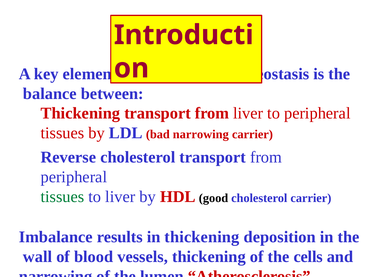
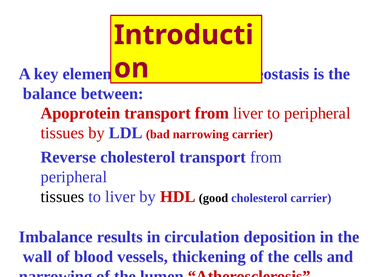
Thickening at (80, 113): Thickening -> Apoprotein
tissues at (62, 197) colour: green -> black
in thickening: thickening -> circulation
